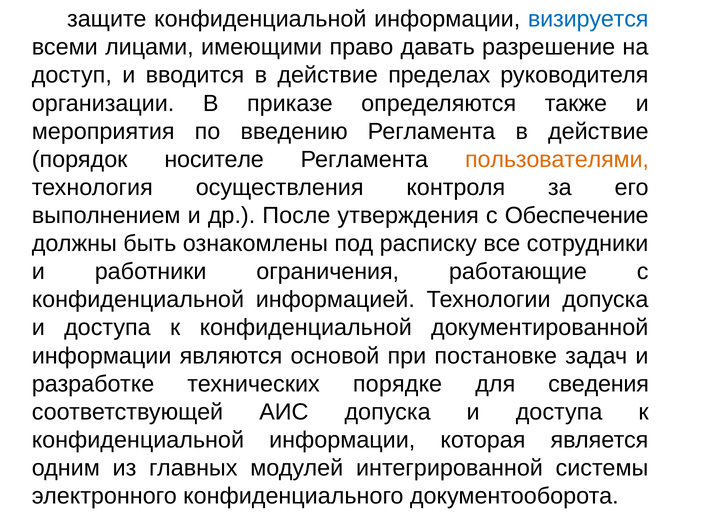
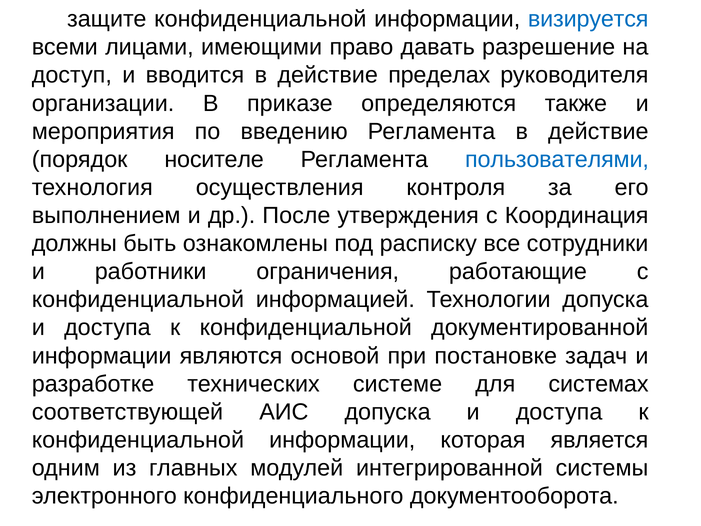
пользователями colour: orange -> blue
Обеспечение: Обеспечение -> Координация
порядке: порядке -> системе
сведения: сведения -> системах
